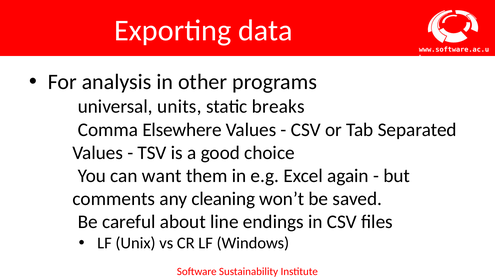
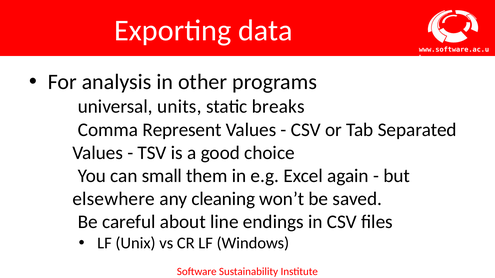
Elsewhere: Elsewhere -> Represent
want: want -> small
comments: comments -> elsewhere
